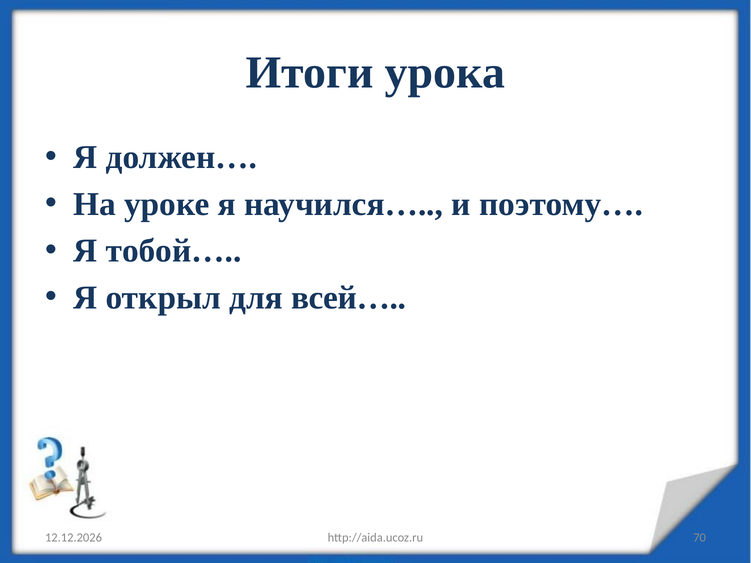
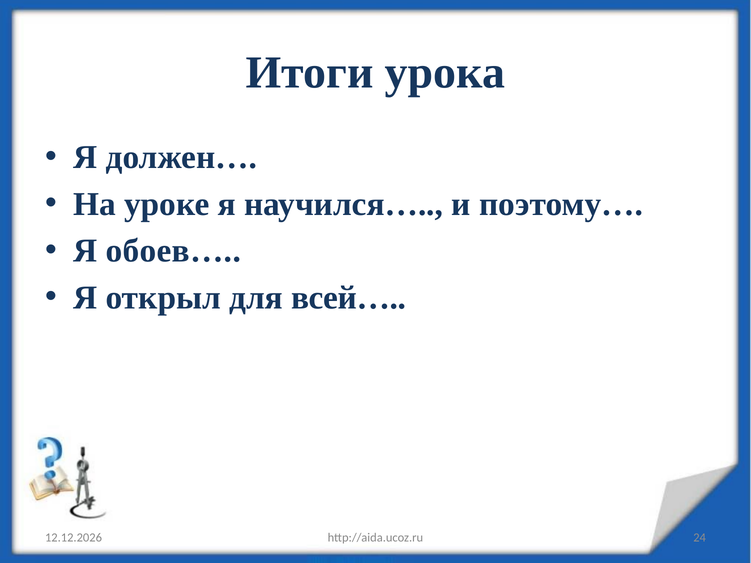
тобой…: тобой… -> обоев…
70: 70 -> 24
